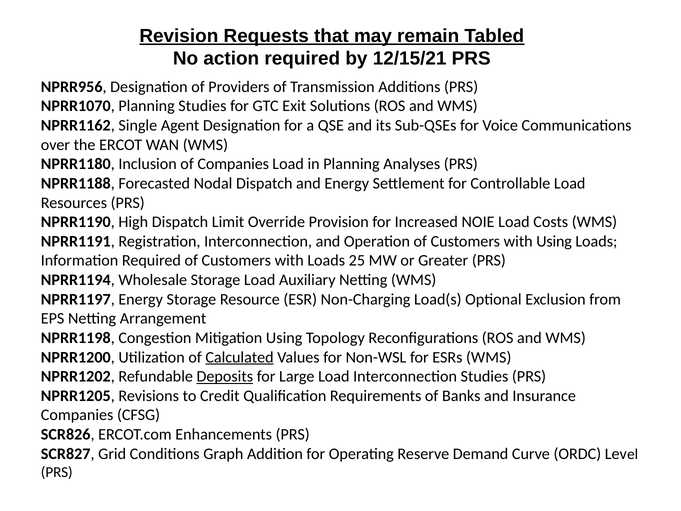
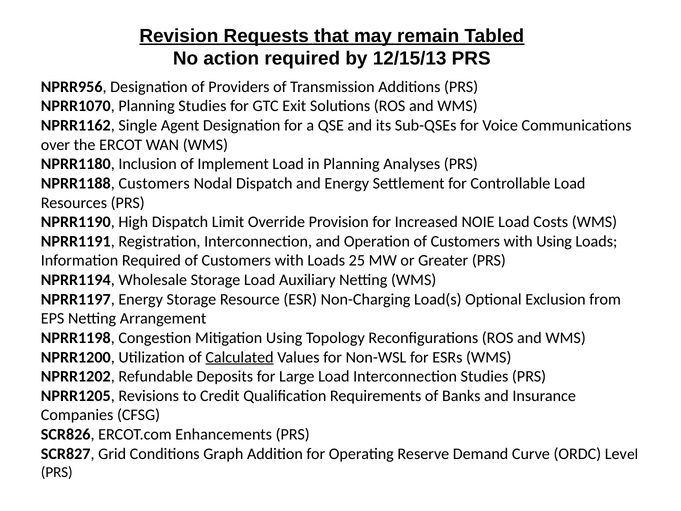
12/15/21: 12/15/21 -> 12/15/13
of Companies: Companies -> Implement
NPRR1188 Forecasted: Forecasted -> Customers
Deposits underline: present -> none
